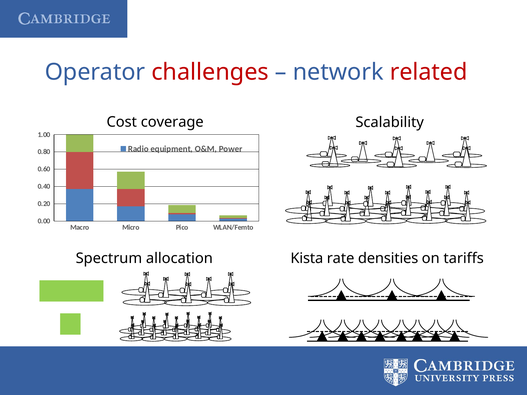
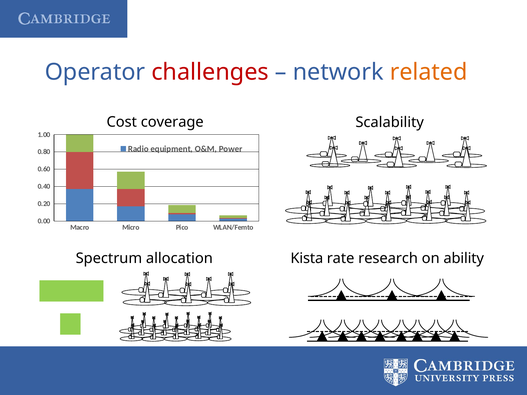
related colour: red -> orange
densities: densities -> research
tariffs: tariffs -> ability
